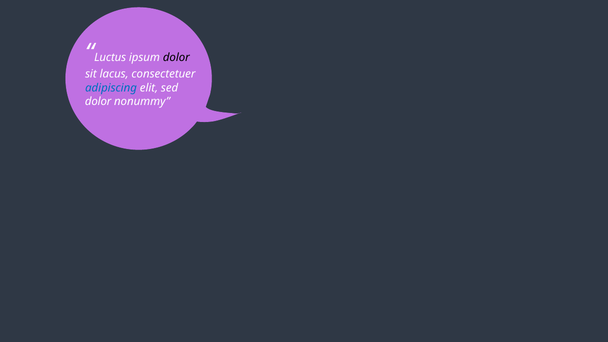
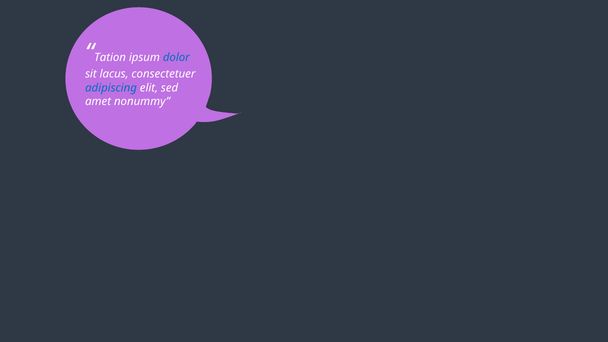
Luctus: Luctus -> Tation
dolor at (176, 58) colour: black -> blue
dolor at (98, 102): dolor -> amet
